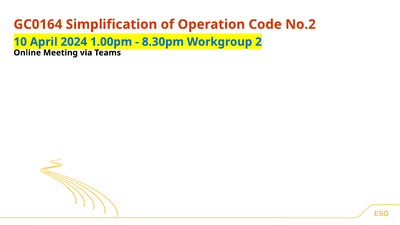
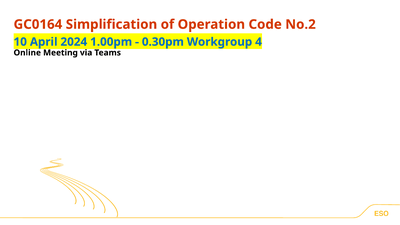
8.30pm: 8.30pm -> 0.30pm
2: 2 -> 4
